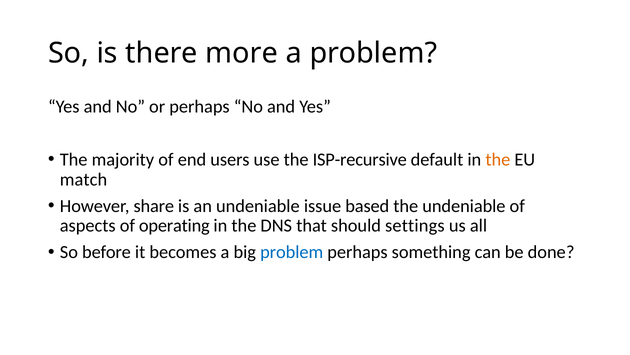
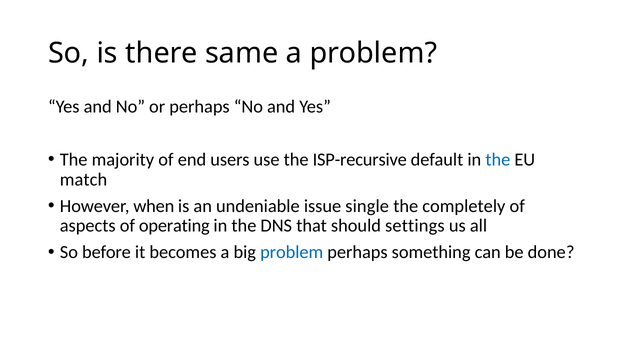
more: more -> same
the at (498, 159) colour: orange -> blue
share: share -> when
based: based -> single
the undeniable: undeniable -> completely
